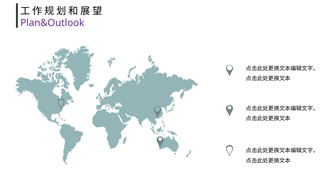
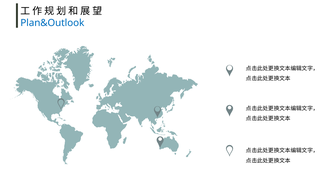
Plan&Outlook colour: purple -> blue
